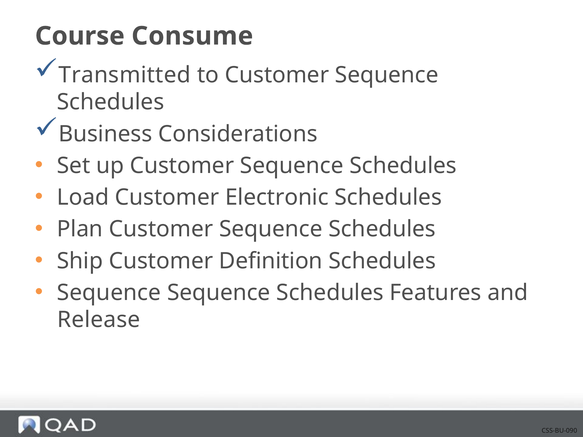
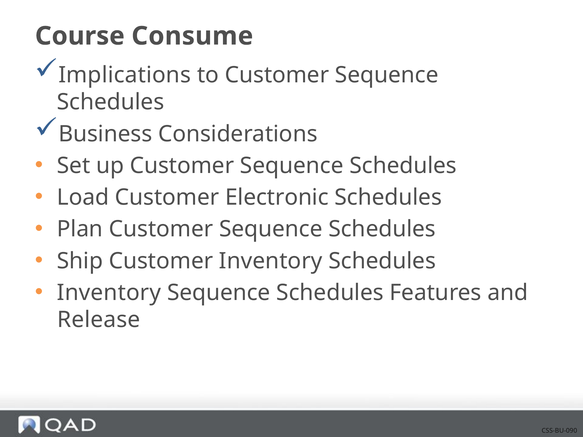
Transmitted: Transmitted -> Implications
Customer Definition: Definition -> Inventory
Sequence at (109, 293): Sequence -> Inventory
